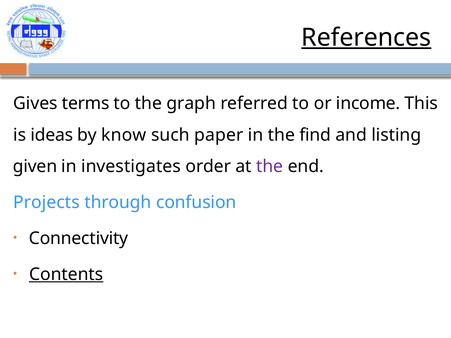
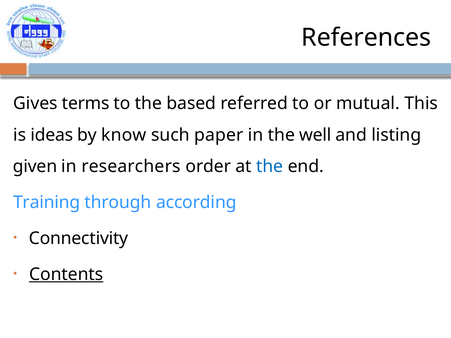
References underline: present -> none
graph: graph -> based
income: income -> mutual
find: find -> well
investigates: investigates -> researchers
the at (270, 167) colour: purple -> blue
Projects: Projects -> Training
confusion: confusion -> according
